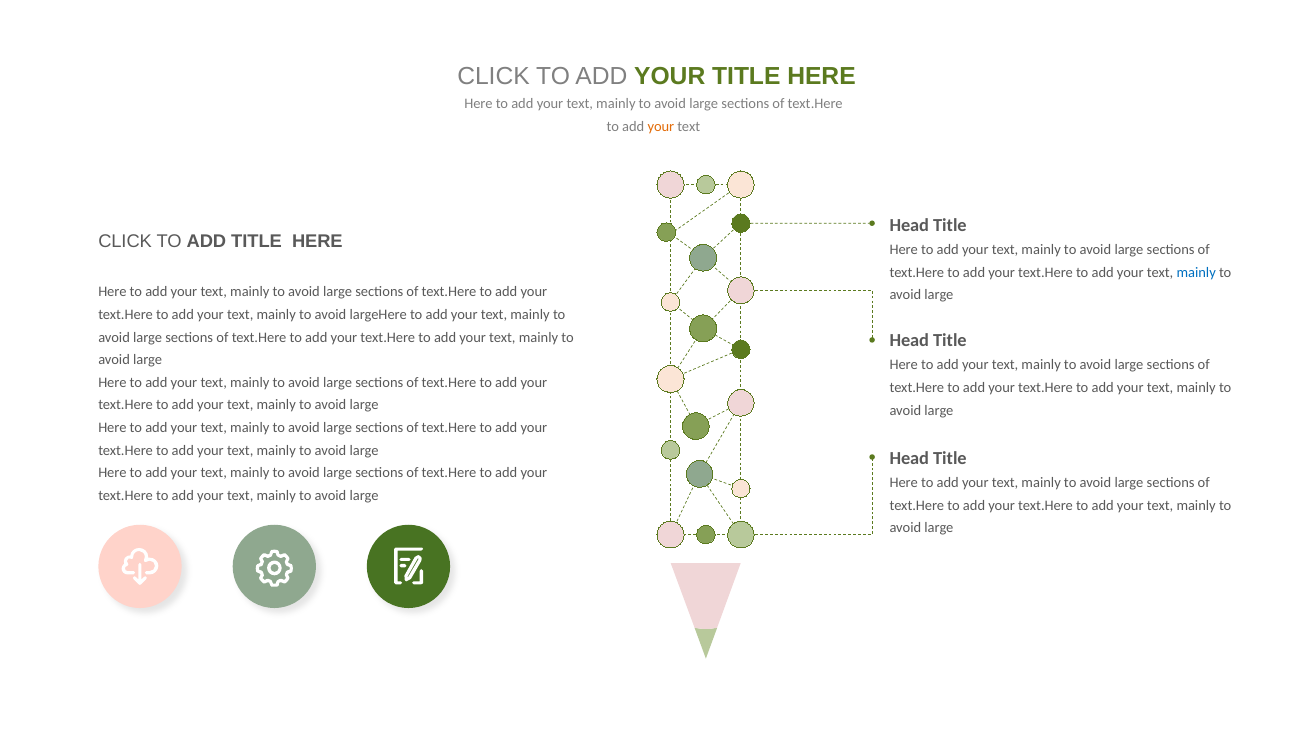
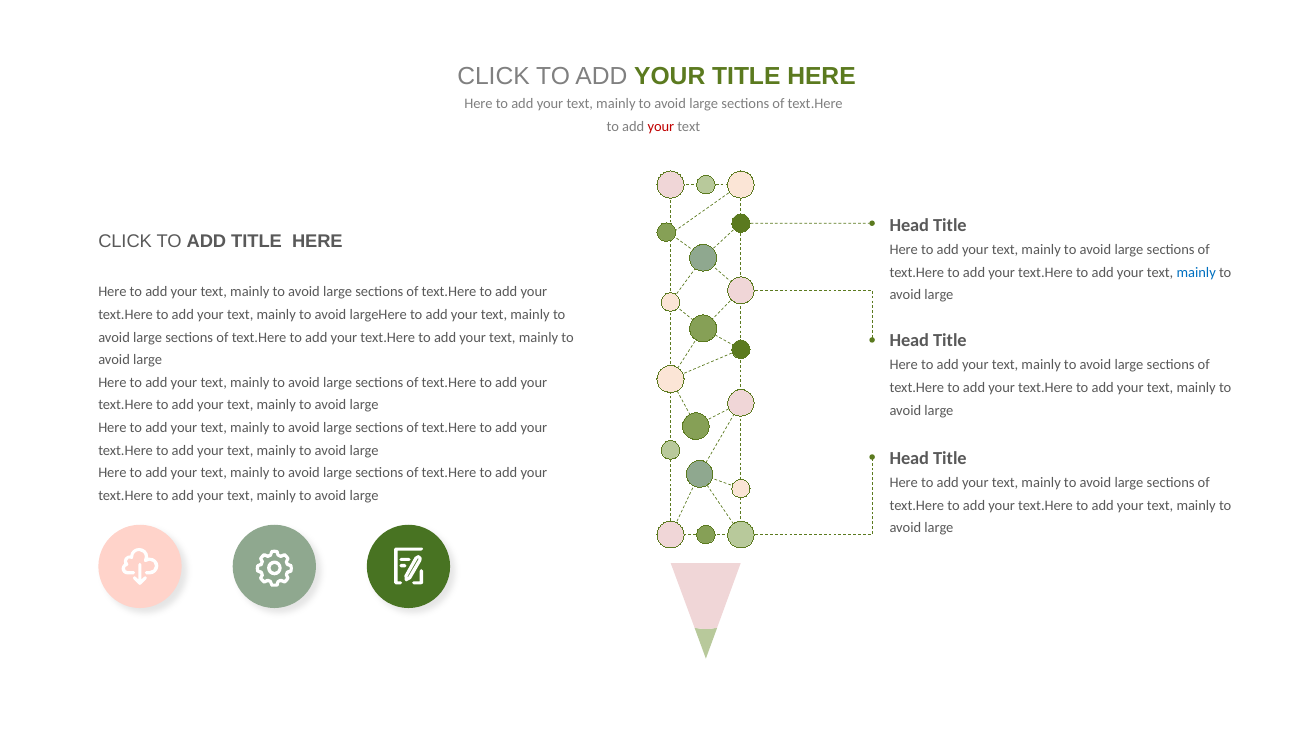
your at (661, 127) colour: orange -> red
